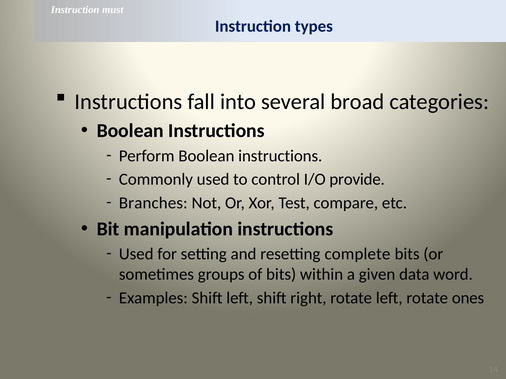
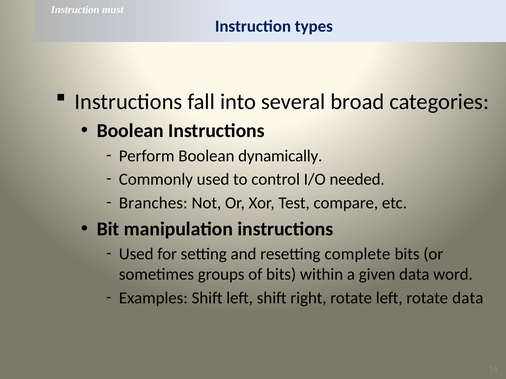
Perform Boolean instructions: instructions -> dynamically
provide: provide -> needed
rotate ones: ones -> data
